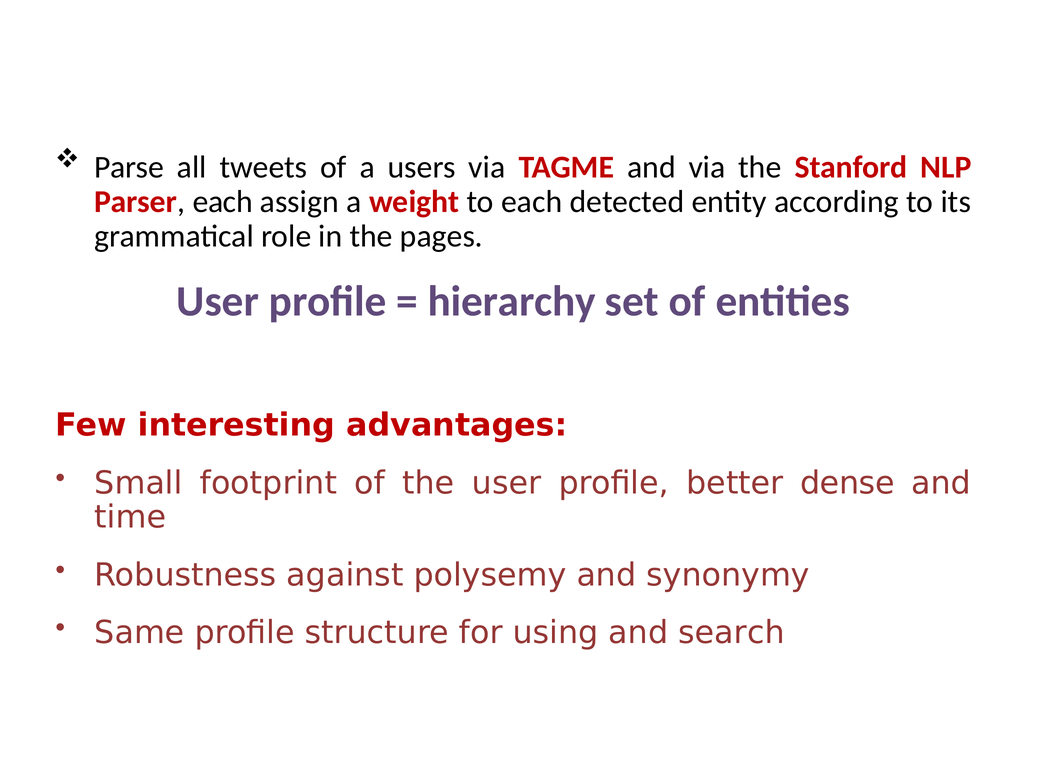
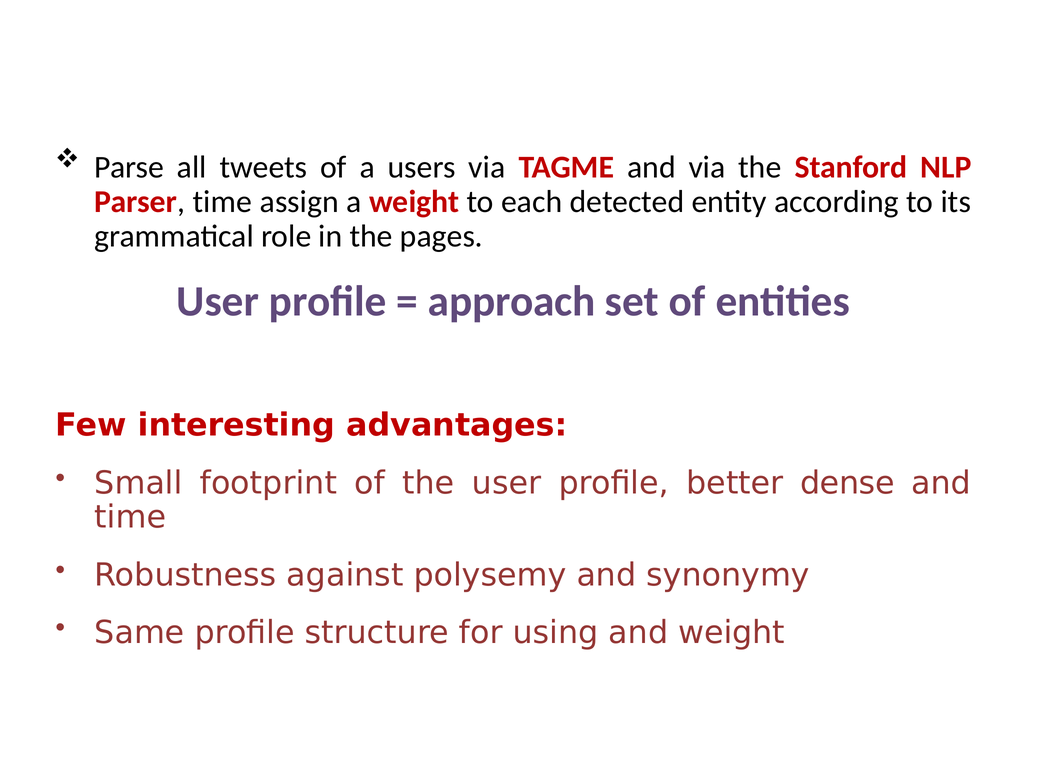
Parser each: each -> time
hierarchy: hierarchy -> approach
and search: search -> weight
